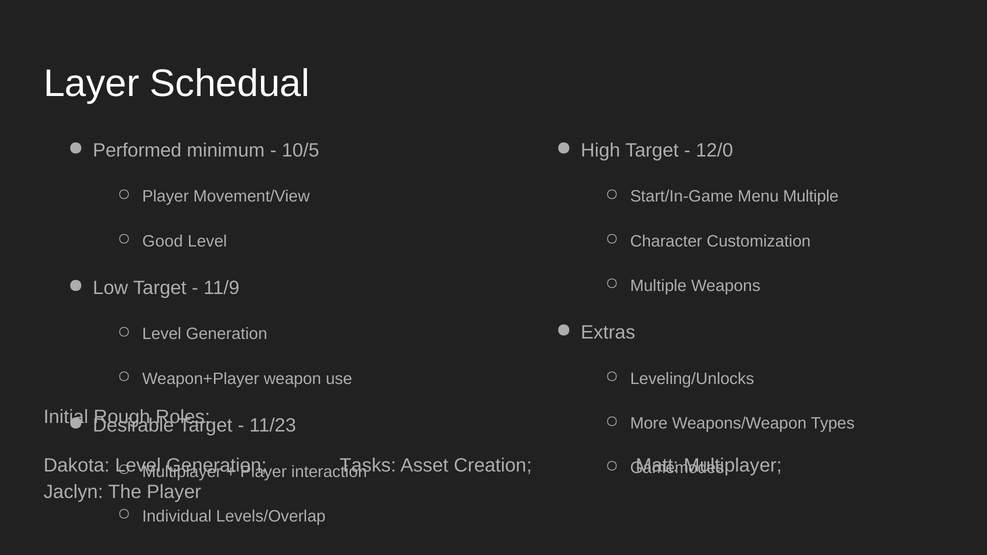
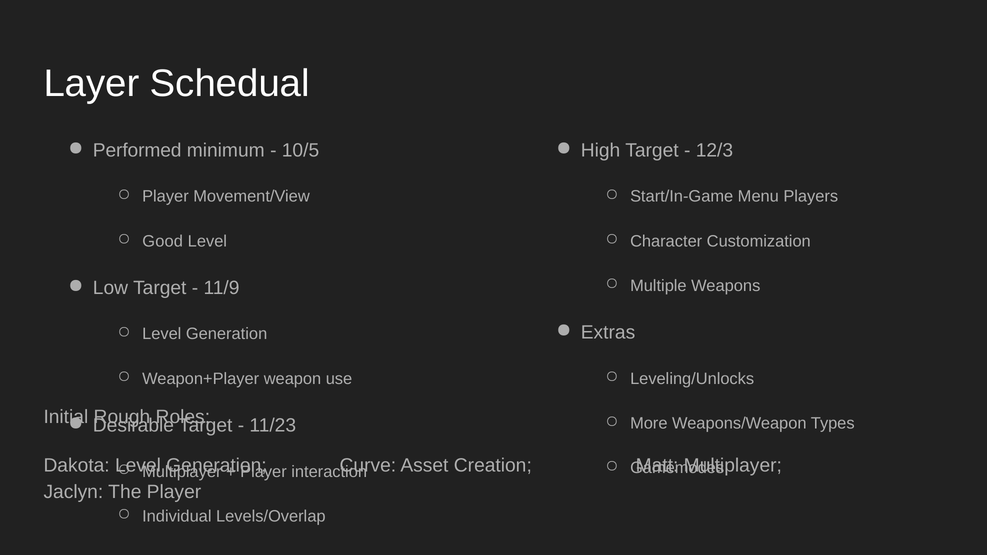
12/0: 12/0 -> 12/3
Menu Multiple: Multiple -> Players
Tasks: Tasks -> Curve
